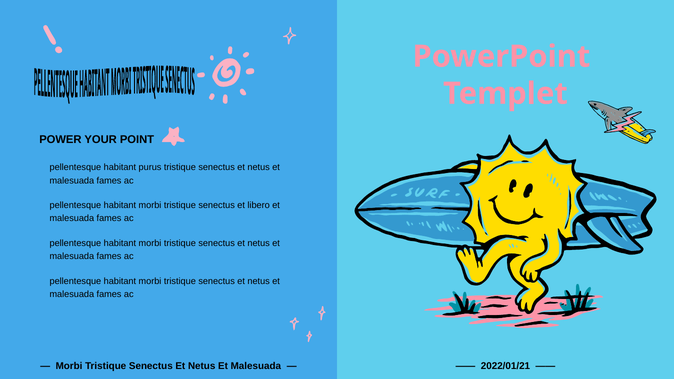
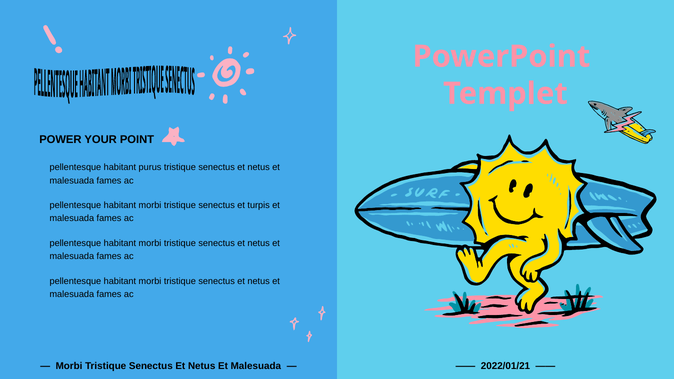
libero: libero -> turpis
